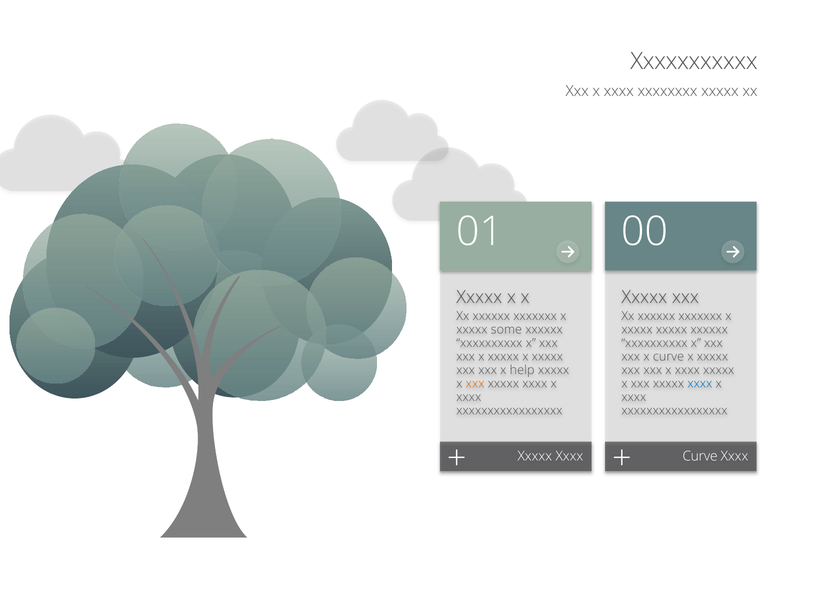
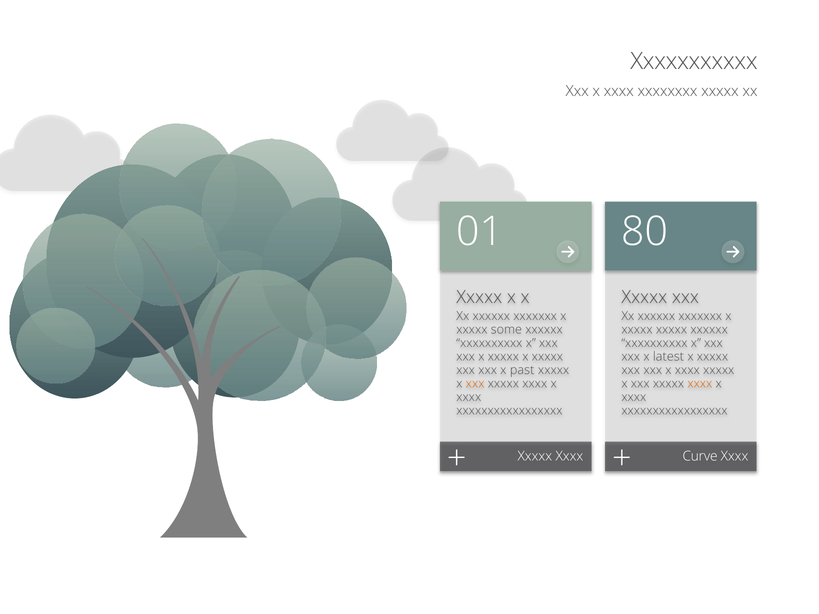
00: 00 -> 80
x curve: curve -> latest
help: help -> past
xxxx at (700, 384) colour: blue -> orange
